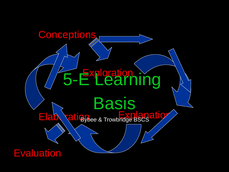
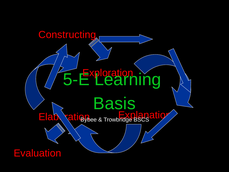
Conceptions: Conceptions -> Constructing
